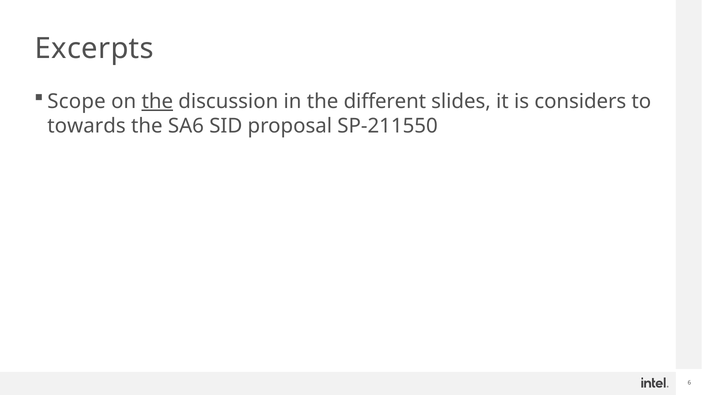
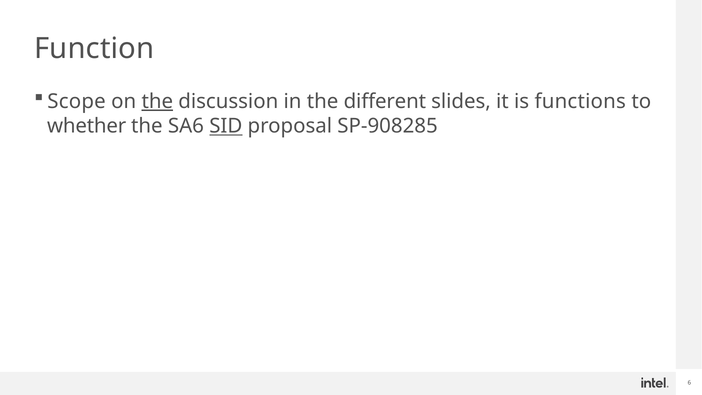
Excerpts: Excerpts -> Function
considers: considers -> functions
towards: towards -> whether
SID underline: none -> present
SP-211550: SP-211550 -> SP-908285
